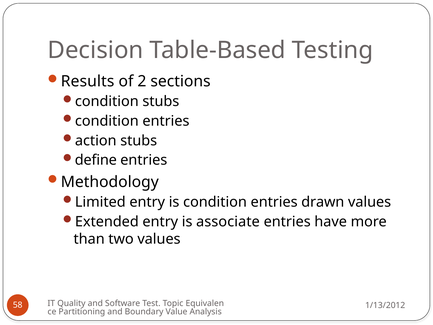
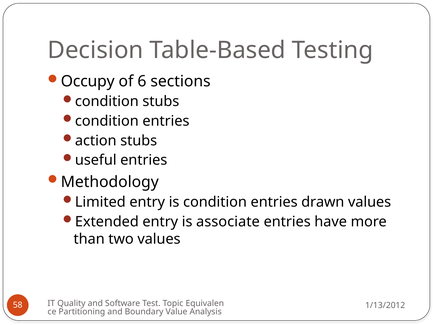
Results: Results -> Occupy
2: 2 -> 6
define: define -> useful
